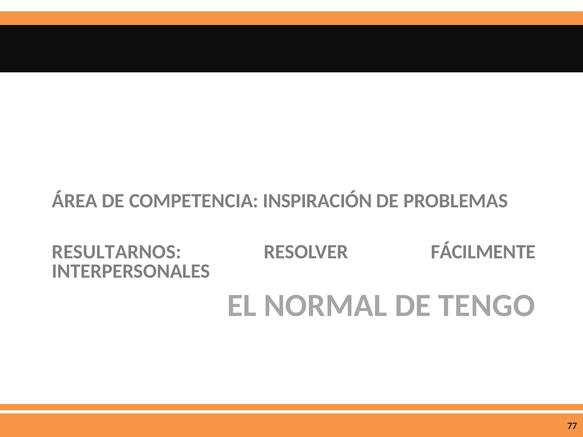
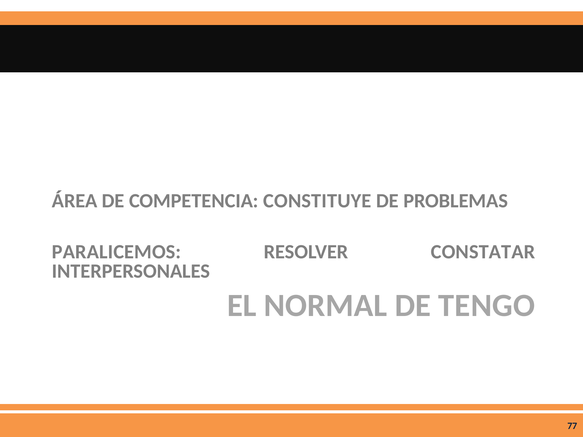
INSPIRACIÓN: INSPIRACIÓN -> CONSTITUYE
RESULTARNOS: RESULTARNOS -> PARALICEMOS
FÁCILMENTE: FÁCILMENTE -> CONSTATAR
